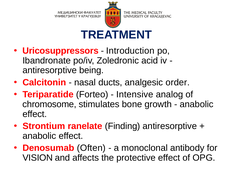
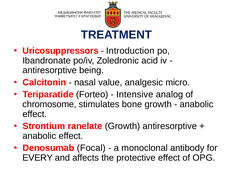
ducts: ducts -> value
order: order -> micro
ranelate Finding: Finding -> Growth
Often: Often -> Focal
VISION: VISION -> EVERY
